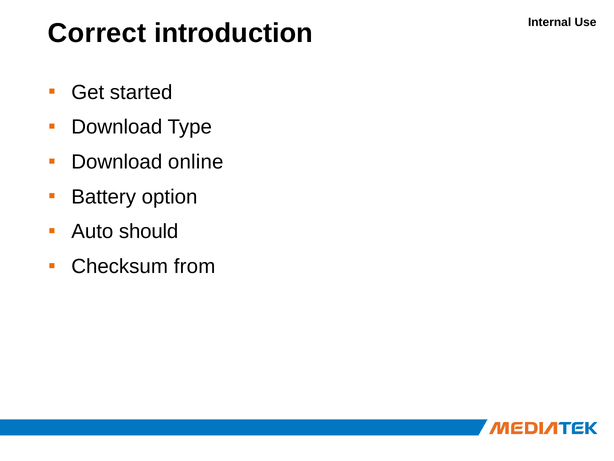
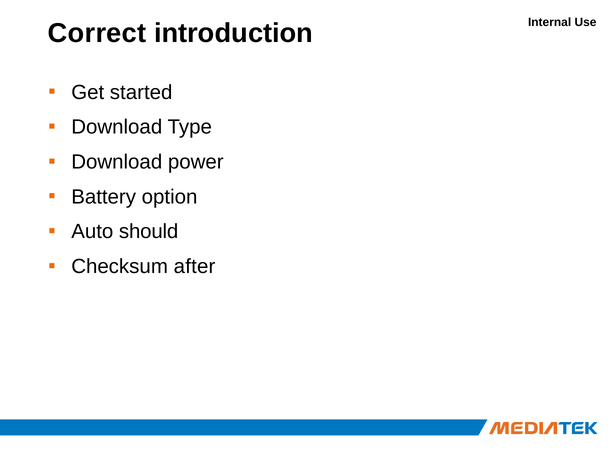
online: online -> power
from: from -> after
